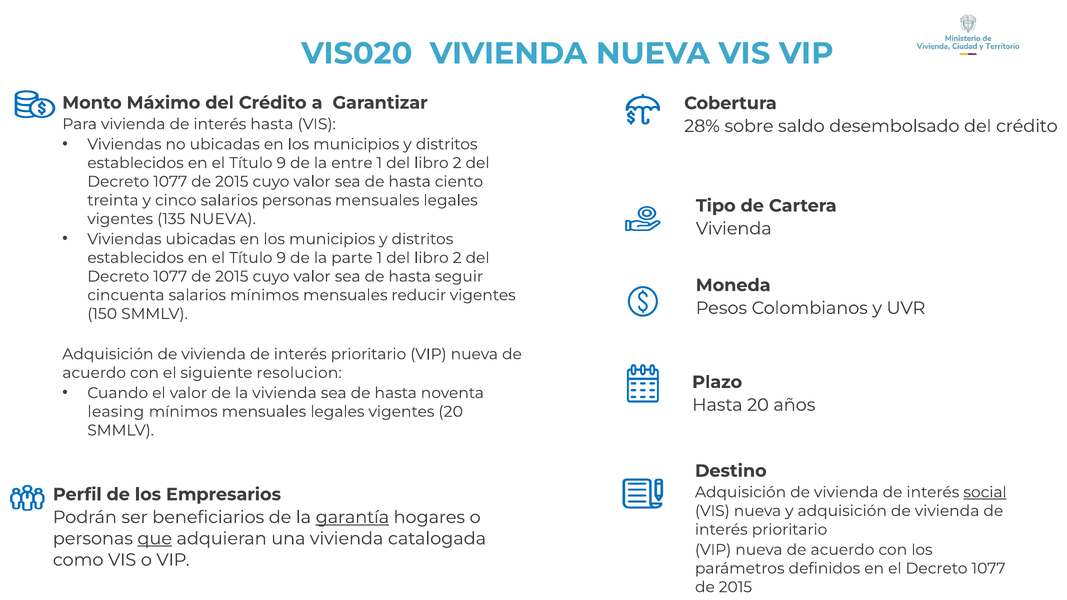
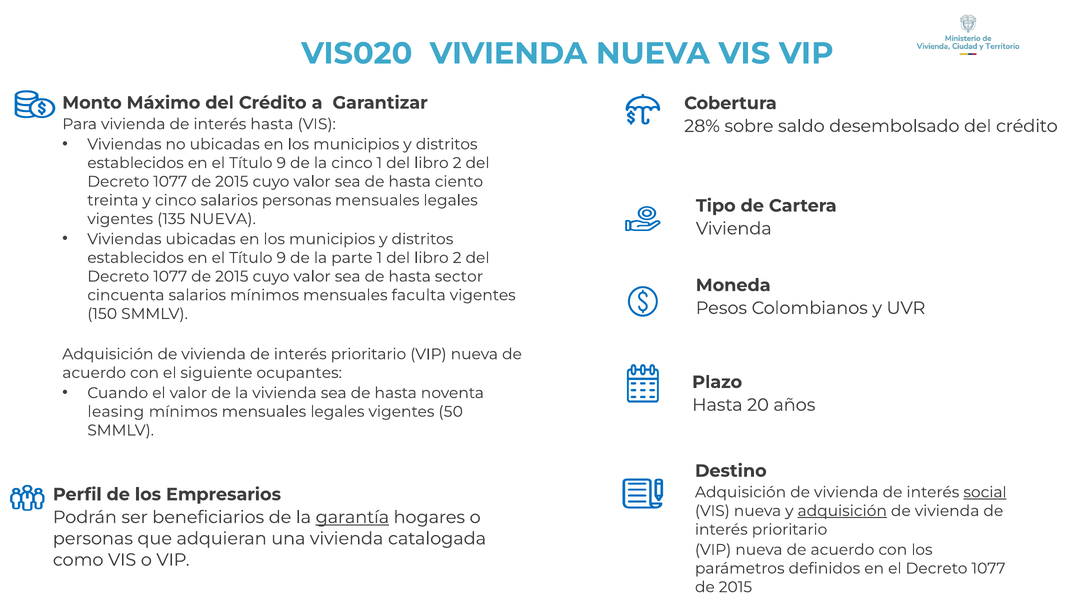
la entre: entre -> cinco
seguir: seguir -> sector
reducir: reducir -> faculta
resolucion: resolucion -> ocupantes
vigentes 20: 20 -> 50
adquisición at (842, 511) underline: none -> present
que underline: present -> none
